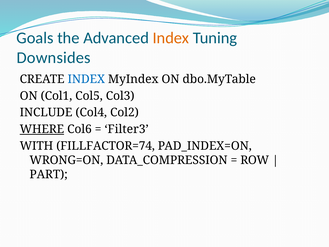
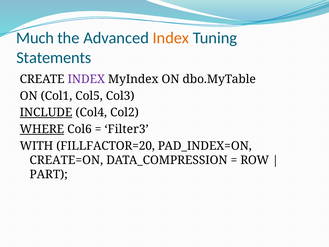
Goals: Goals -> Much
Downsides: Downsides -> Statements
INDEX at (86, 79) colour: blue -> purple
INCLUDE underline: none -> present
FILLFACTOR=74: FILLFACTOR=74 -> FILLFACTOR=20
WRONG=ON: WRONG=ON -> CREATE=ON
